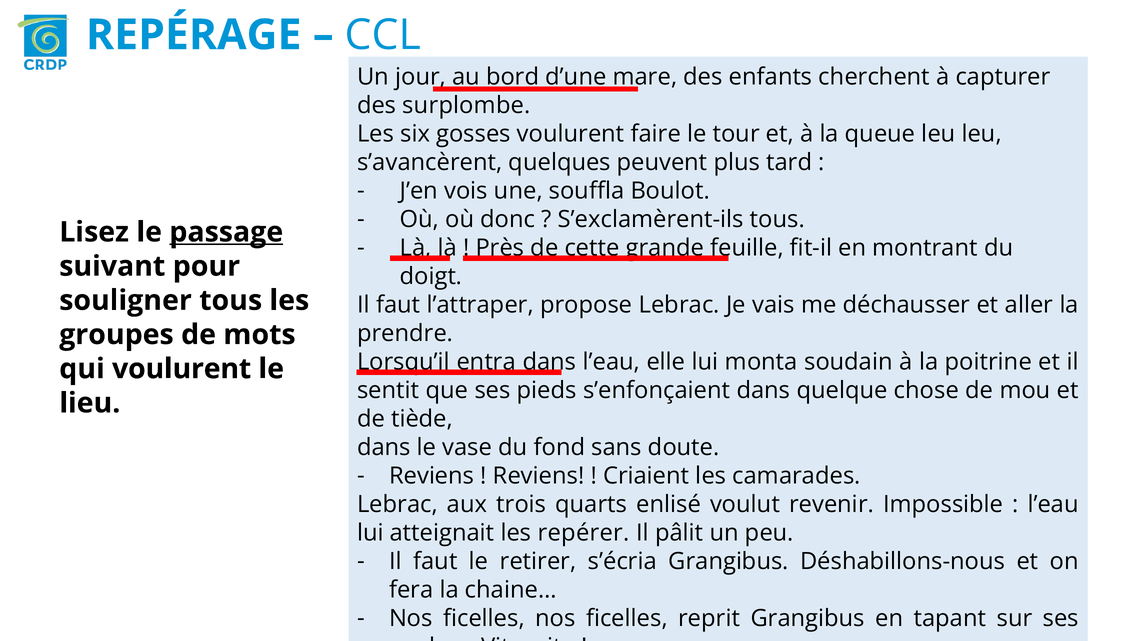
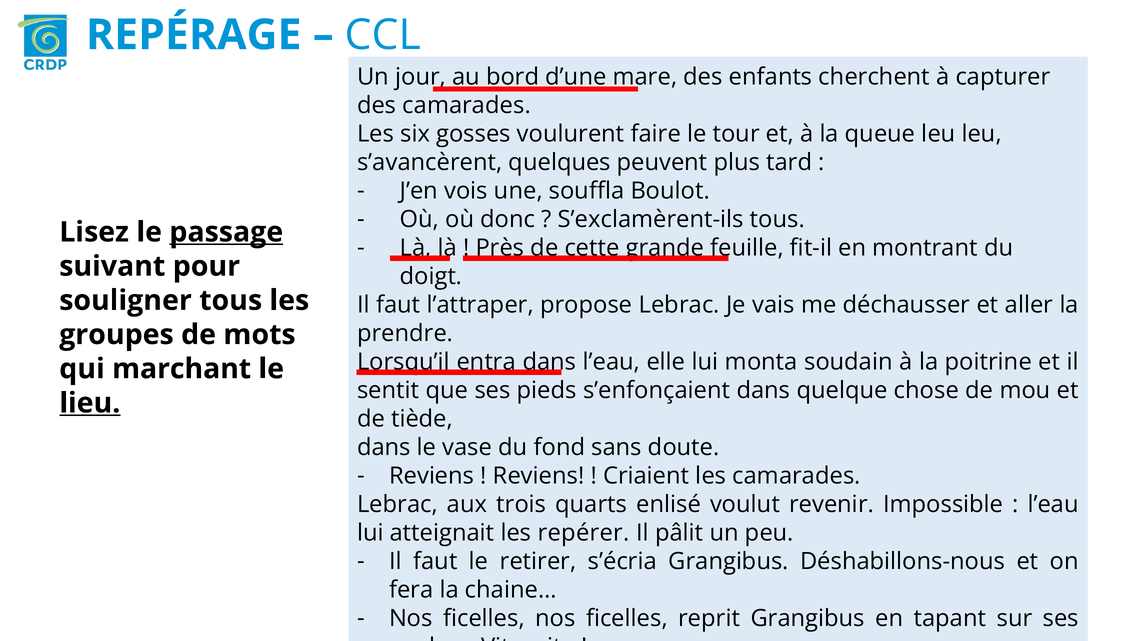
des surplombe: surplombe -> camarades
qui voulurent: voulurent -> marchant
lieu underline: none -> present
